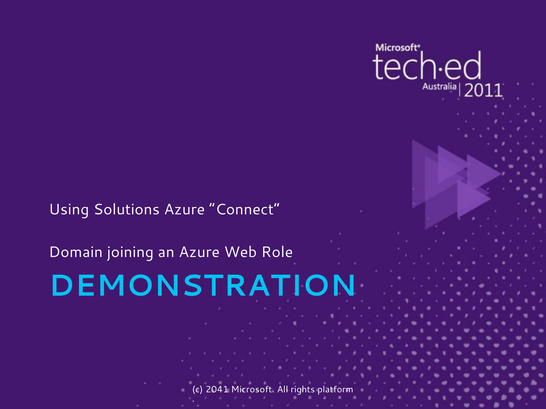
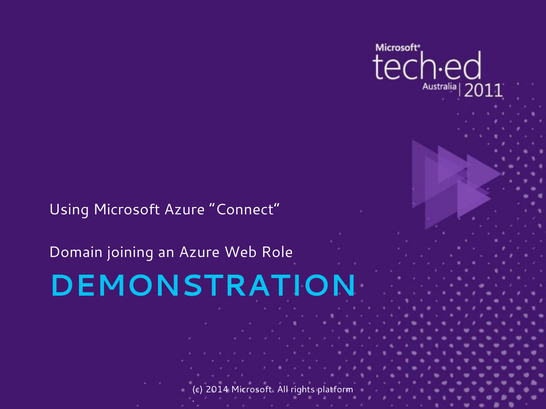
Using Solutions: Solutions -> Microsoft
2041: 2041 -> 2014
